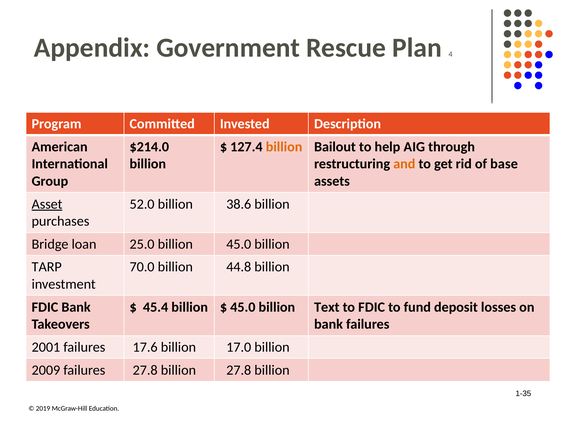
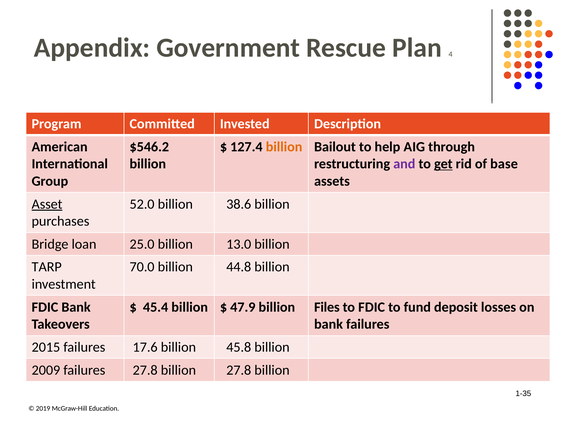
$214.0: $214.0 -> $546.2
and colour: orange -> purple
get underline: none -> present
billion 45.0: 45.0 -> 13.0
45.0 at (243, 308): 45.0 -> 47.9
Text: Text -> Files
2001: 2001 -> 2015
17.0: 17.0 -> 45.8
